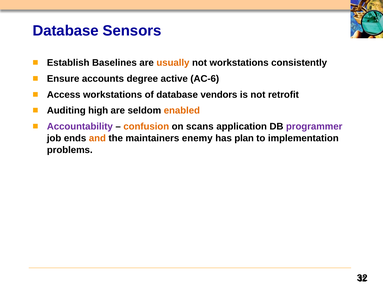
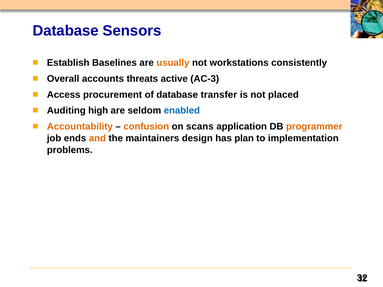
Ensure: Ensure -> Overall
degree: degree -> threats
AC-6: AC-6 -> AC-3
Access workstations: workstations -> procurement
vendors: vendors -> transfer
retrofit: retrofit -> placed
enabled colour: orange -> blue
Accountability colour: purple -> orange
programmer colour: purple -> orange
enemy: enemy -> design
